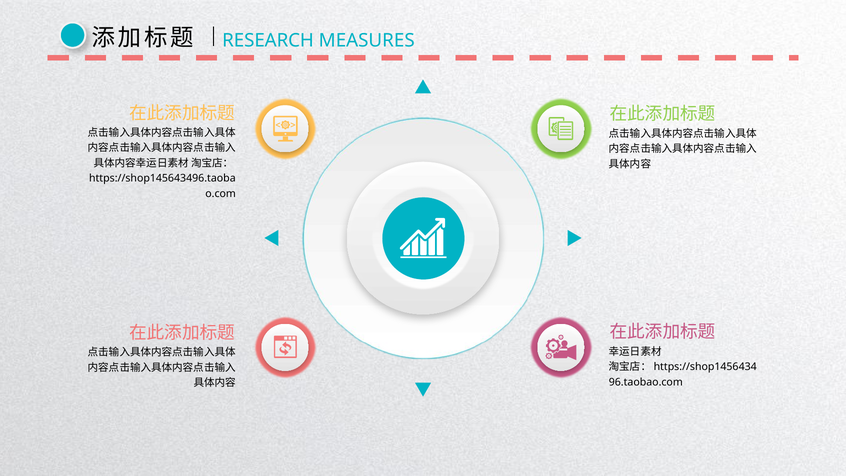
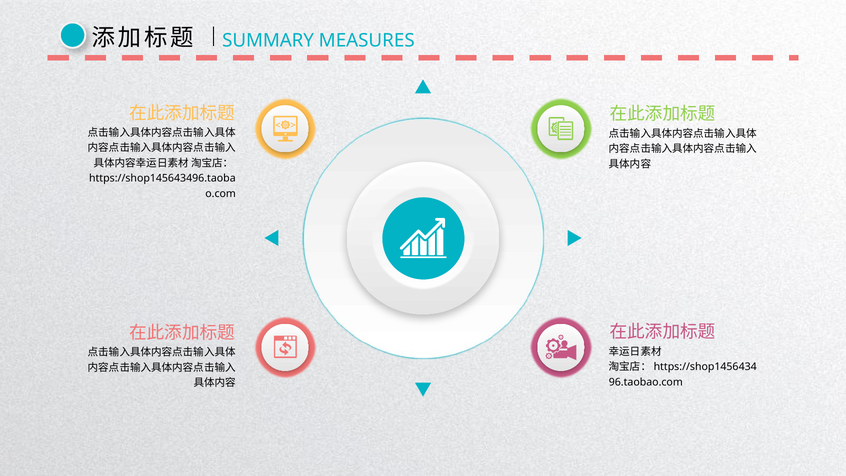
RESEARCH: RESEARCH -> SUMMARY
